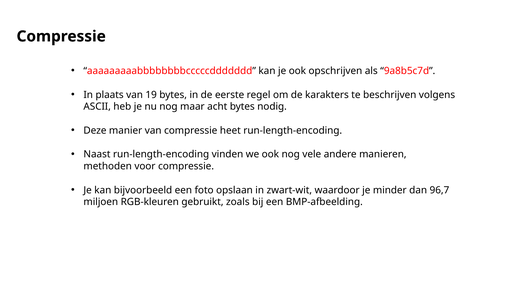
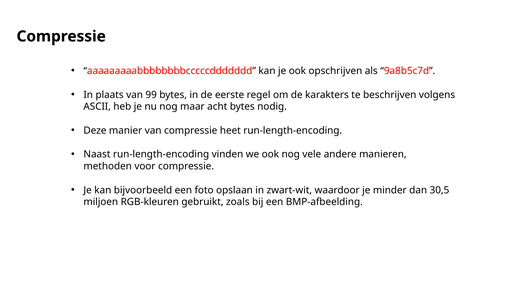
19: 19 -> 99
96,7: 96,7 -> 30,5
